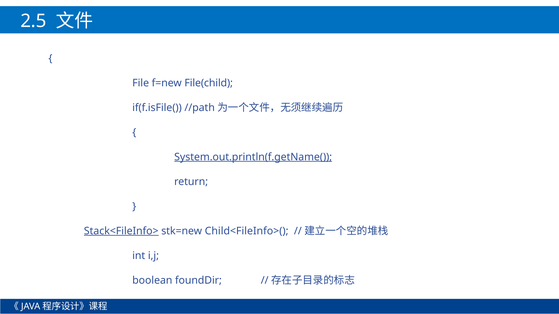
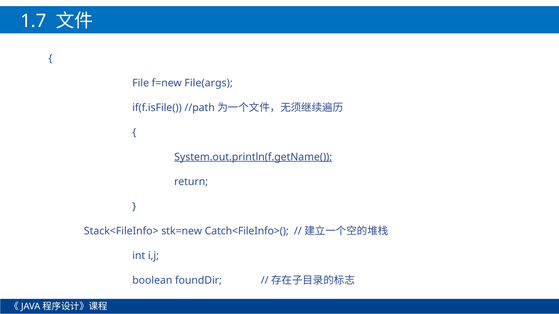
2.5: 2.5 -> 1.7
File(child: File(child -> File(args
Stack<FileInfo> underline: present -> none
Child<FileInfo>(: Child<FileInfo>( -> Catch<FileInfo>(
